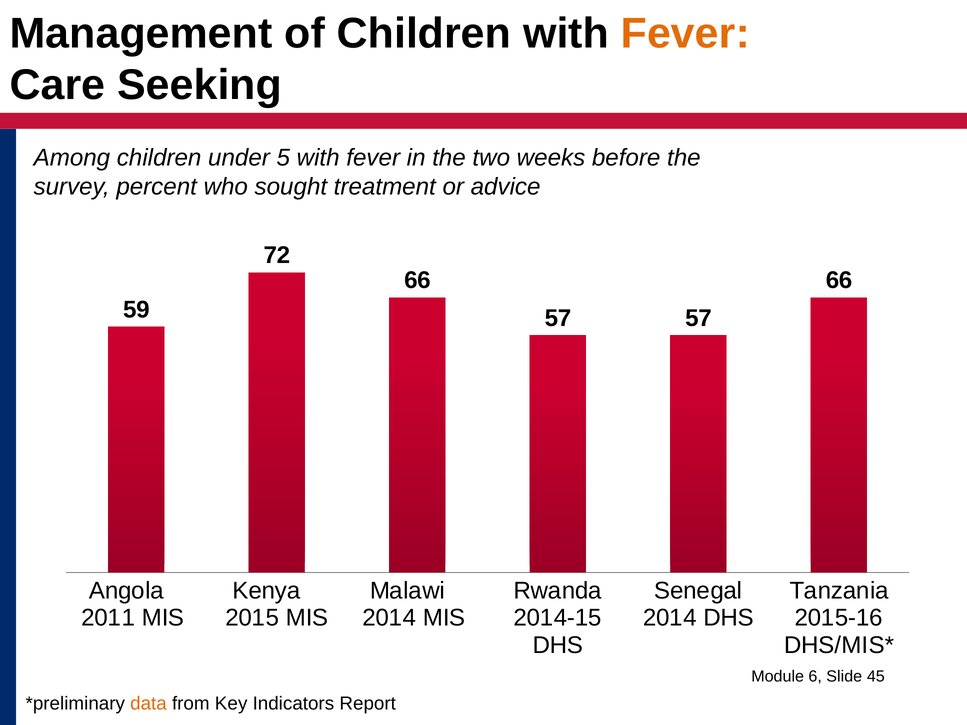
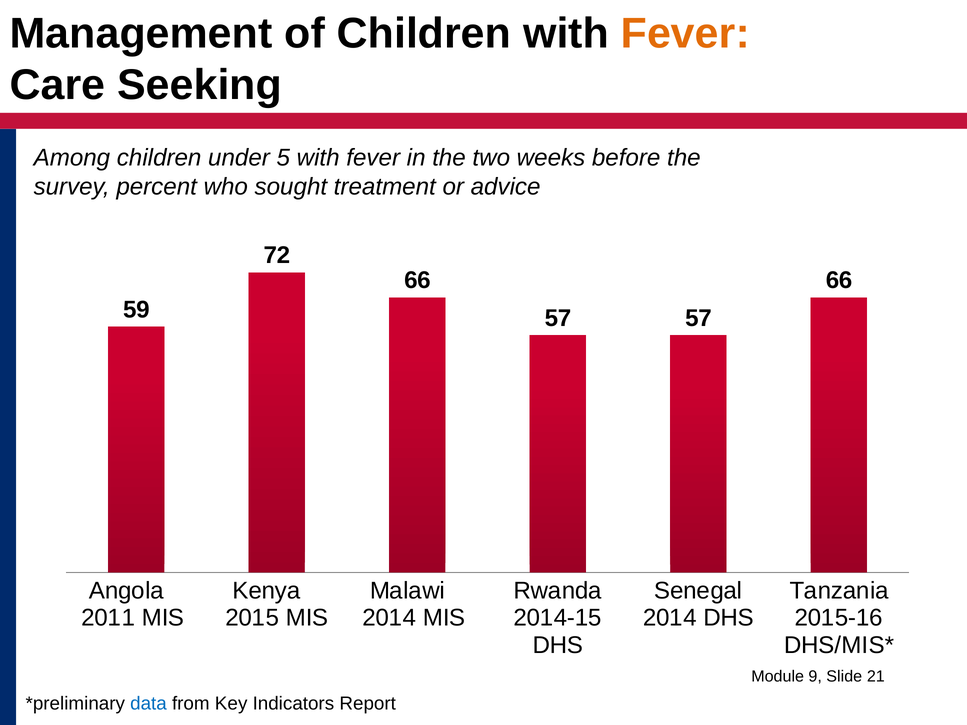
6: 6 -> 9
45: 45 -> 21
data colour: orange -> blue
